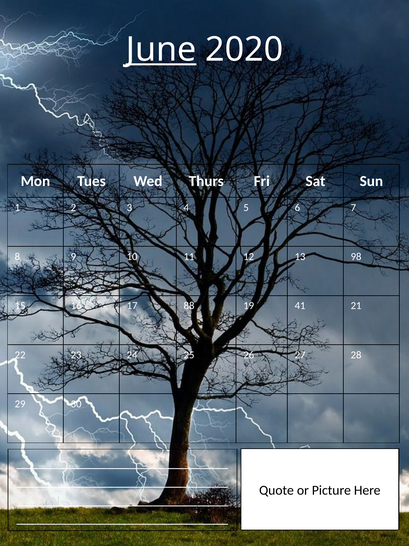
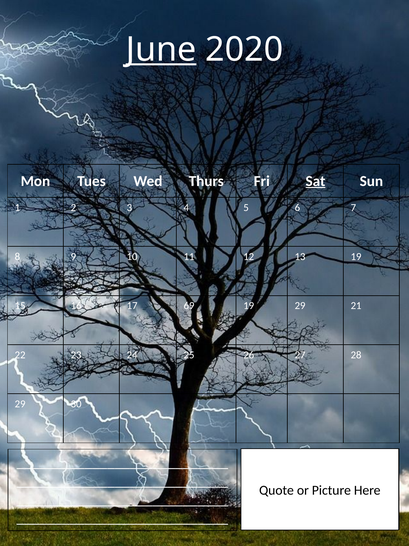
Sat underline: none -> present
13 98: 98 -> 19
88: 88 -> 69
19 41: 41 -> 29
